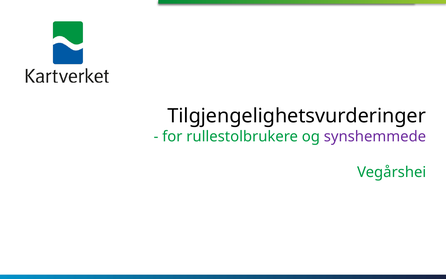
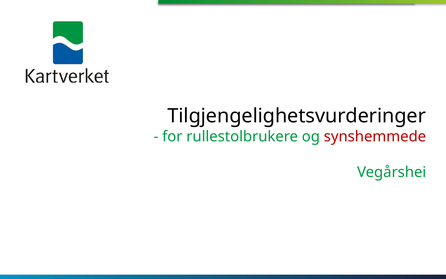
synshemmede colour: purple -> red
